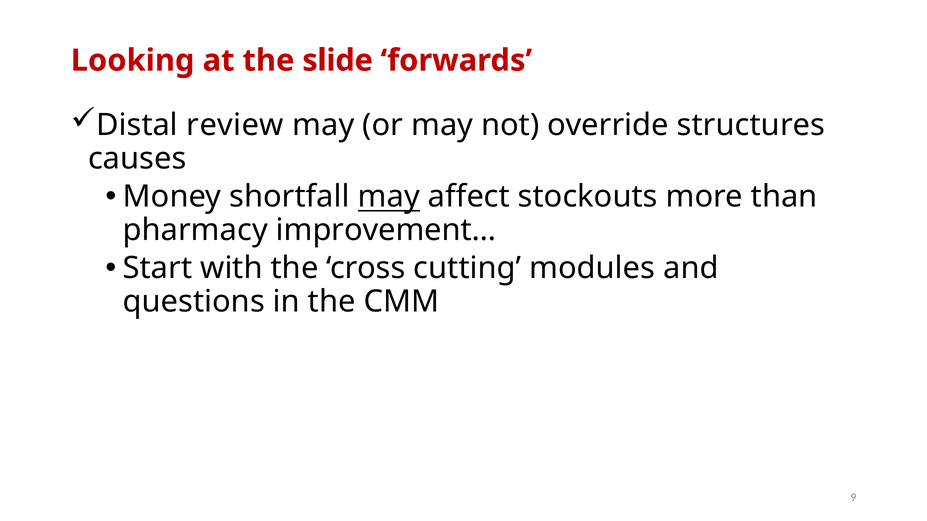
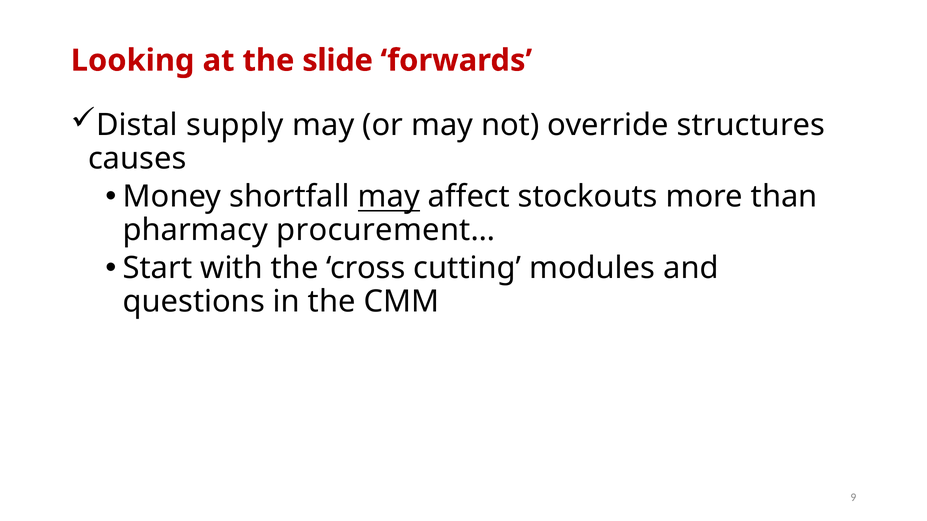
review: review -> supply
improvement…: improvement… -> procurement…
